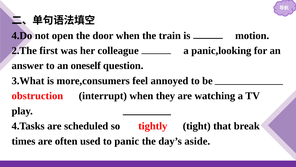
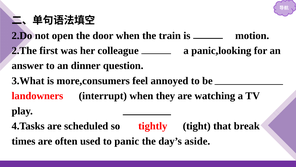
4.Do: 4.Do -> 2.Do
oneself: oneself -> dinner
obstruction: obstruction -> landowners
